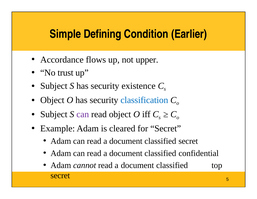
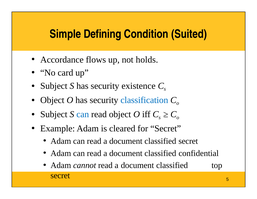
Earlier: Earlier -> Suited
upper: upper -> holds
trust: trust -> card
can at (83, 114) colour: purple -> blue
